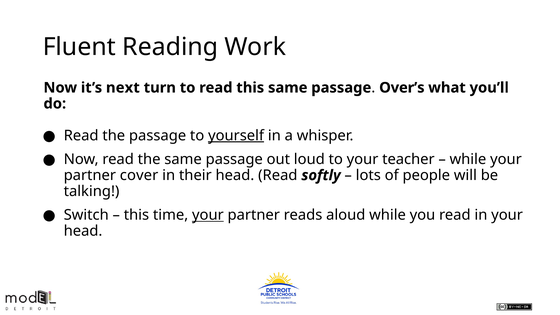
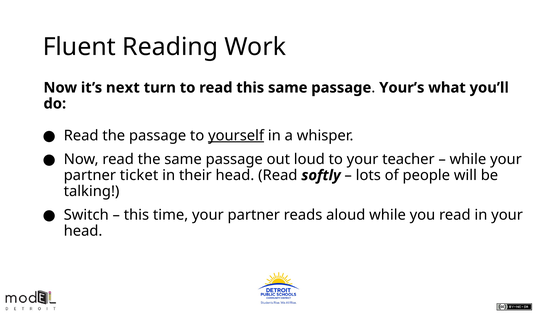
Over’s: Over’s -> Your’s
cover: cover -> ticket
your at (208, 215) underline: present -> none
